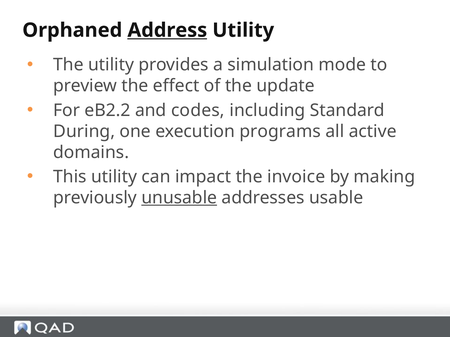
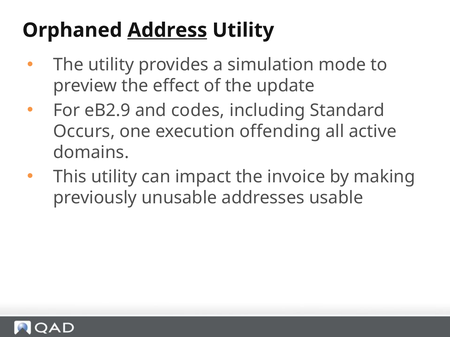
eB2.2: eB2.2 -> eB2.9
During: During -> Occurs
programs: programs -> offending
unusable underline: present -> none
